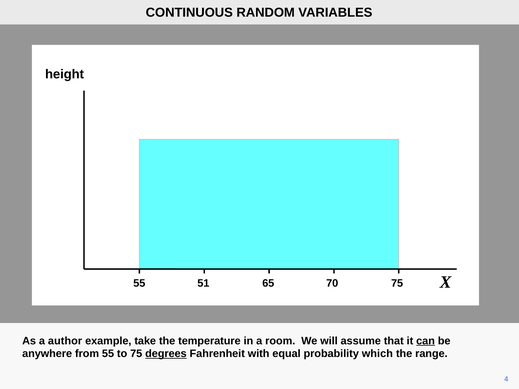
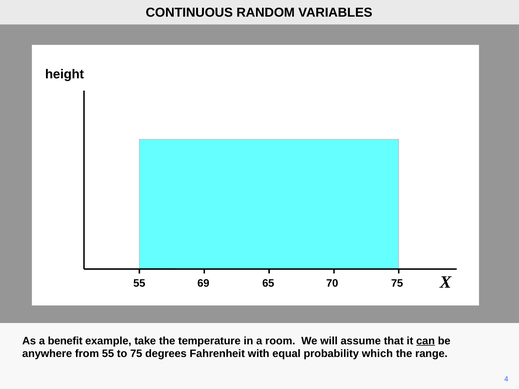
51: 51 -> 69
author: author -> benefit
degrees underline: present -> none
